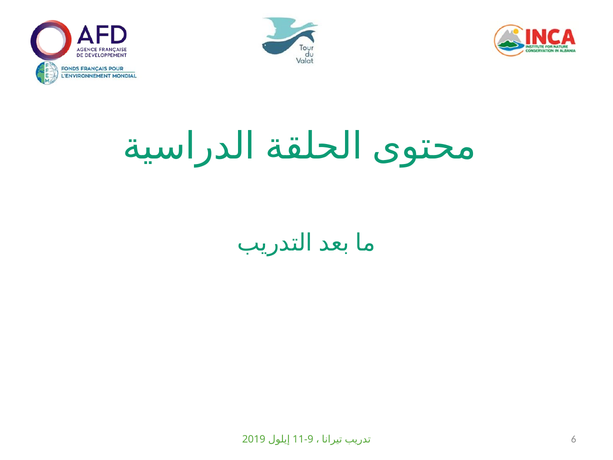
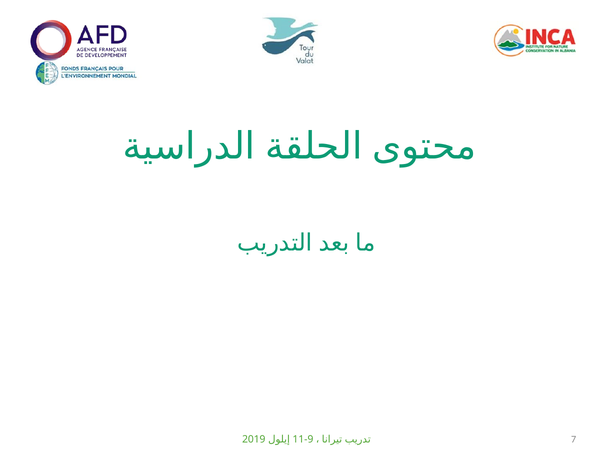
6: 6 -> 7
